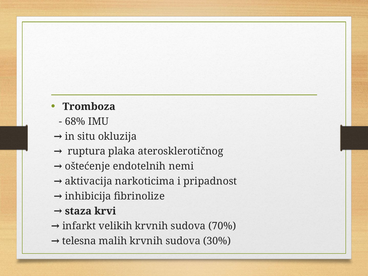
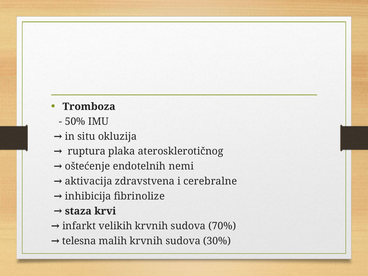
68%: 68% -> 50%
narkoticima: narkoticima -> zdravstvena
pripadnost: pripadnost -> cerebralne
